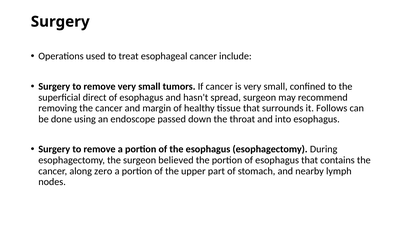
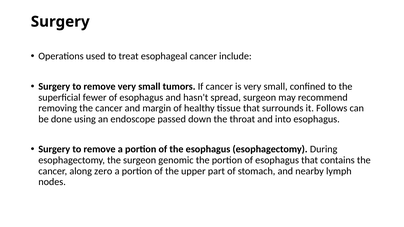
direct: direct -> fewer
believed: believed -> genomic
